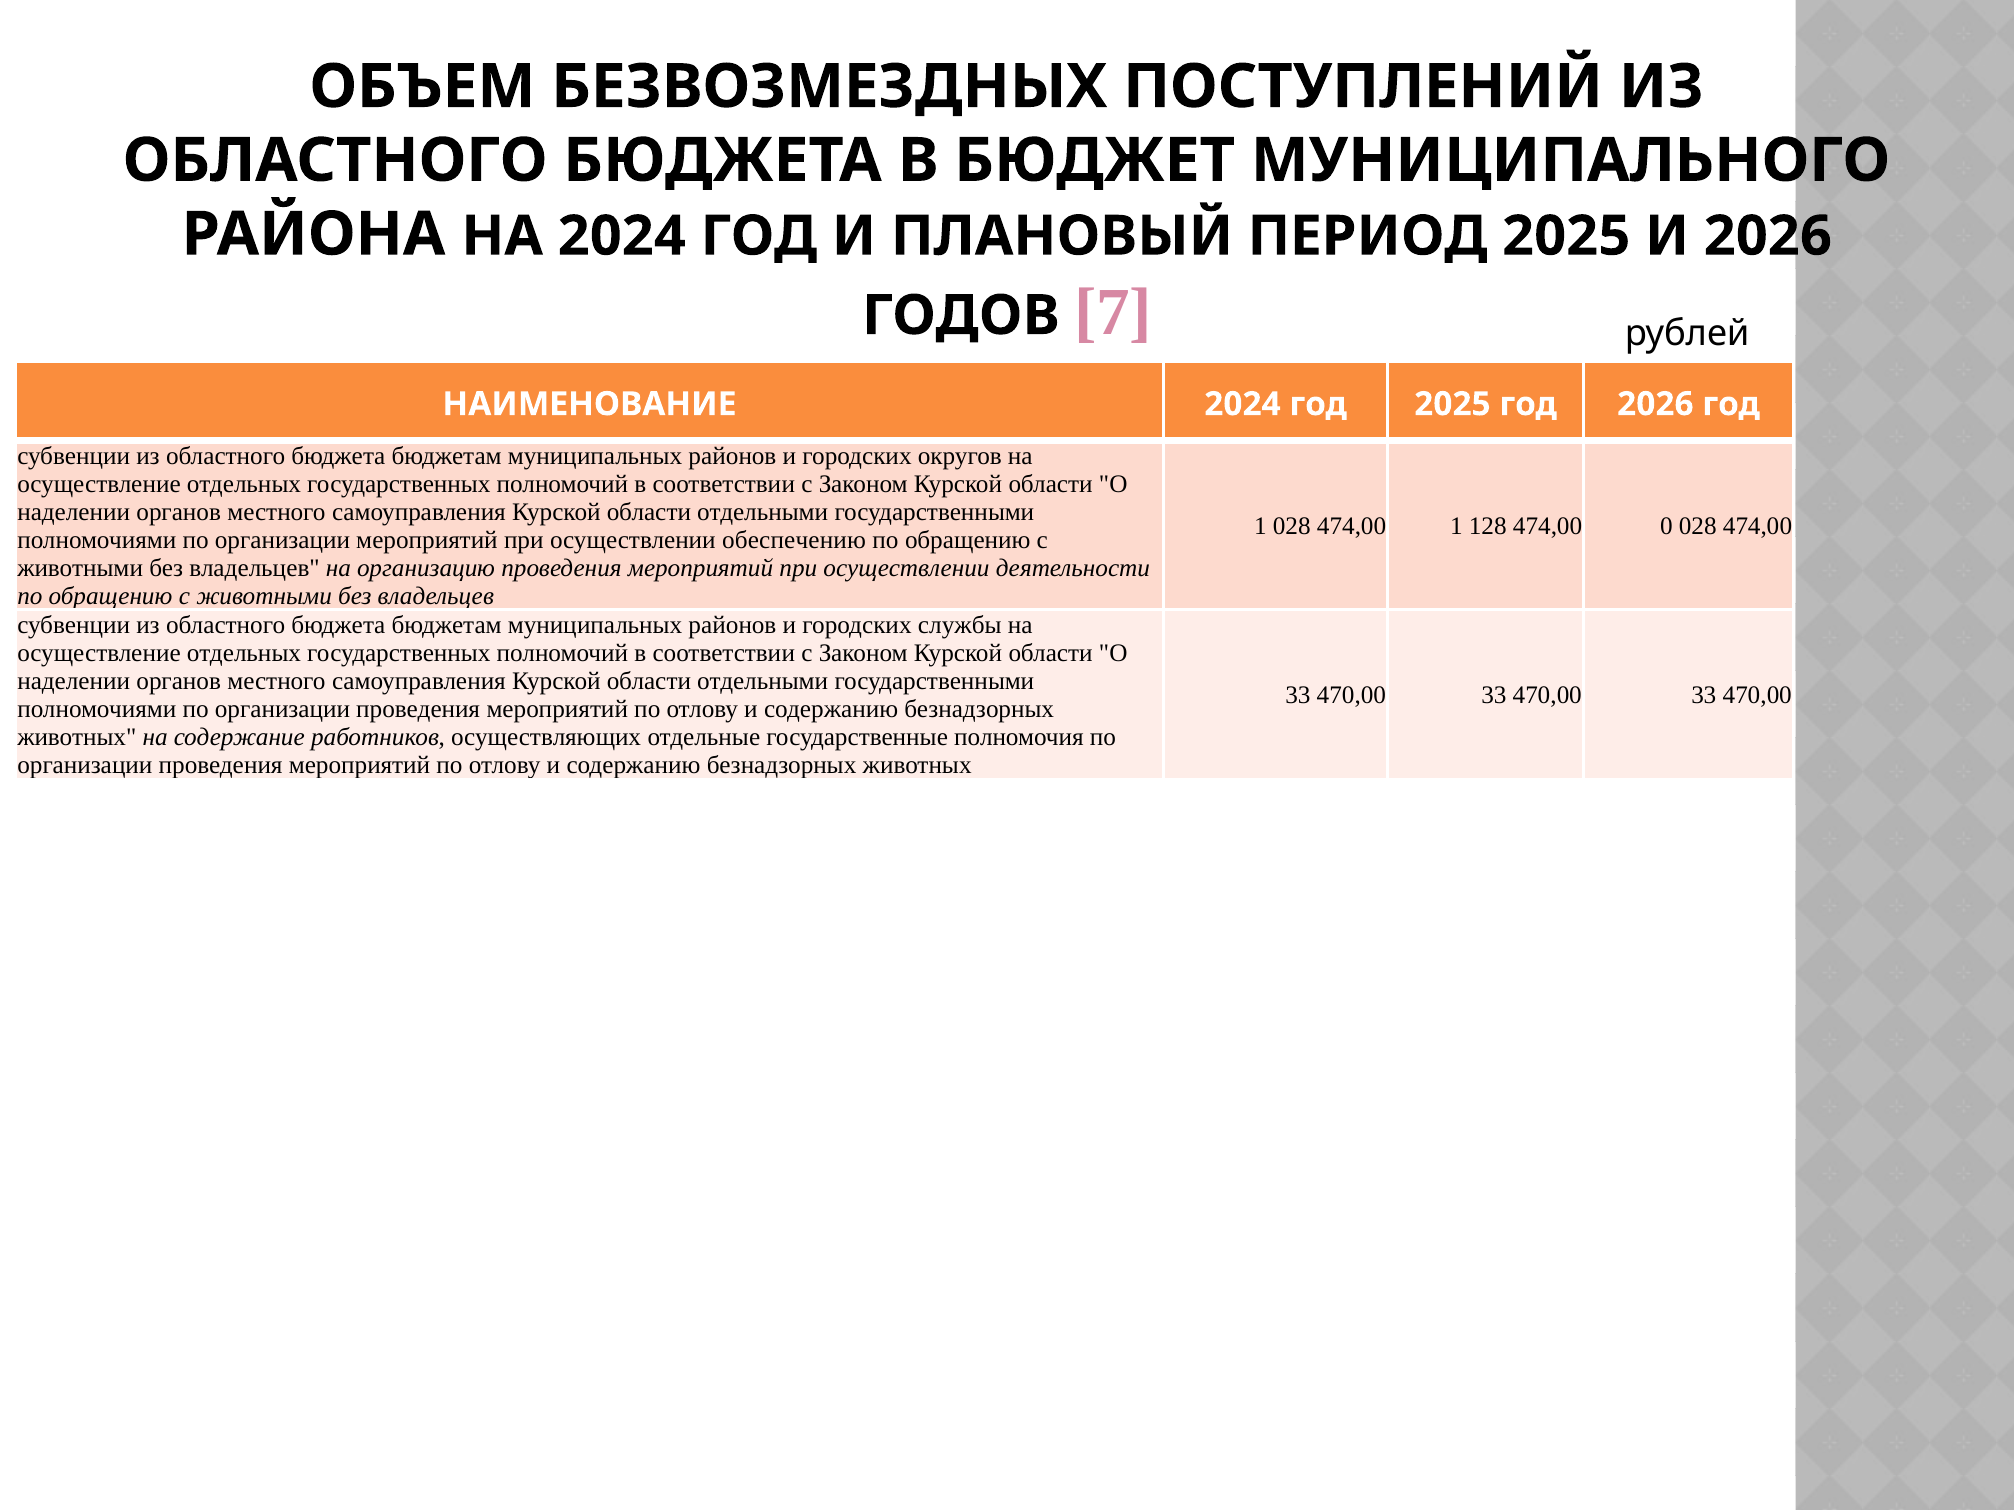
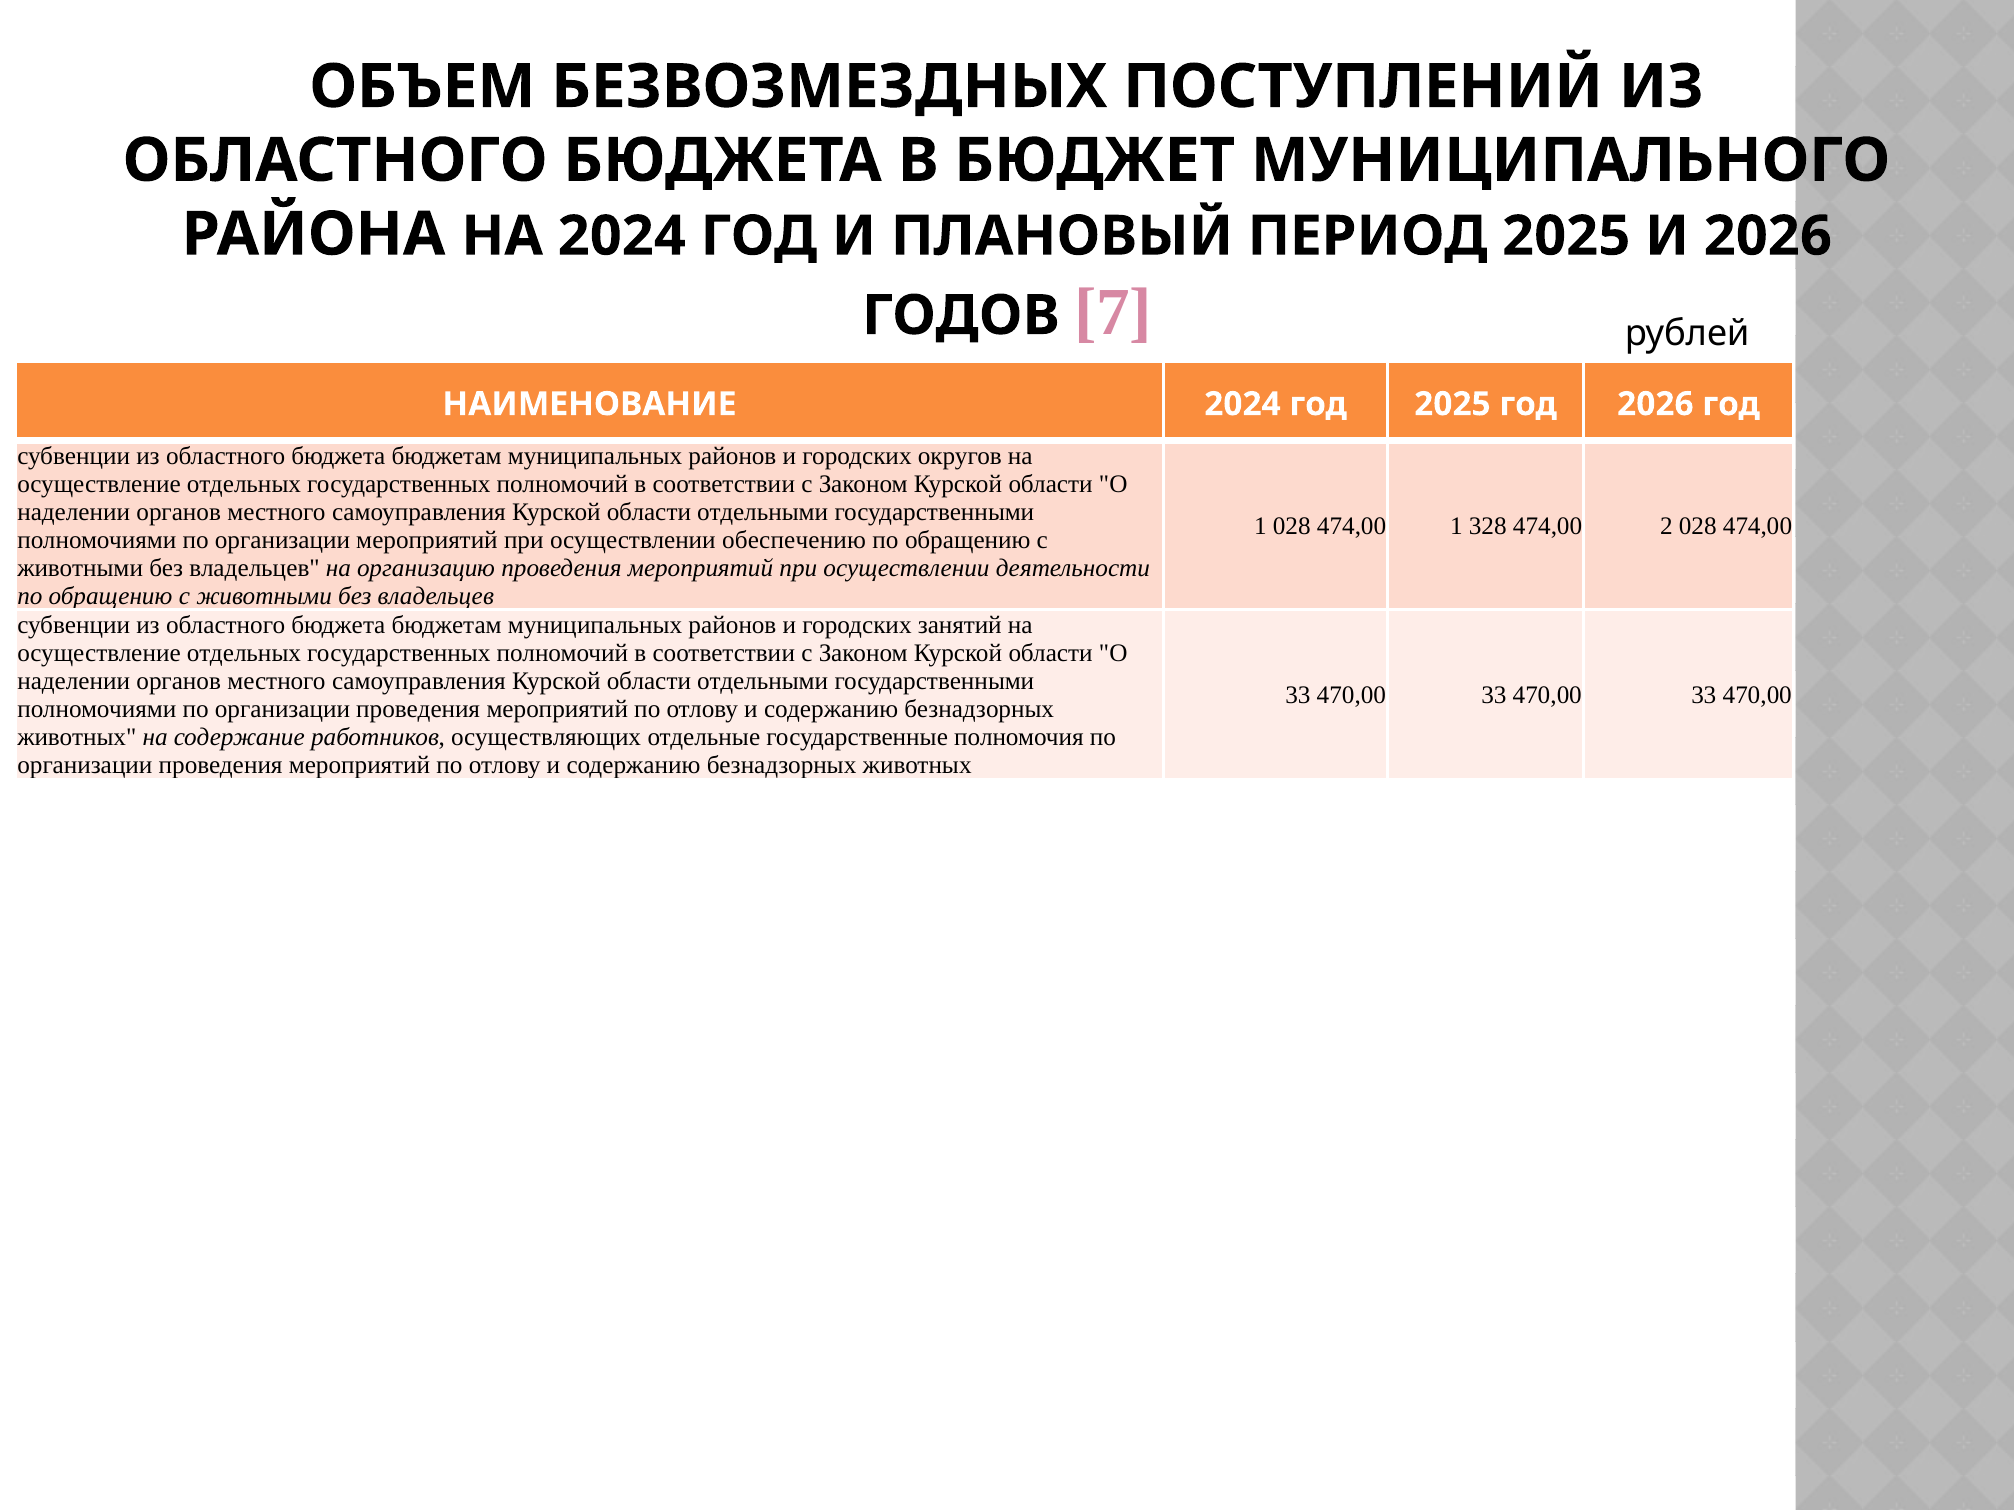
128: 128 -> 328
0: 0 -> 2
службы: службы -> занятий
